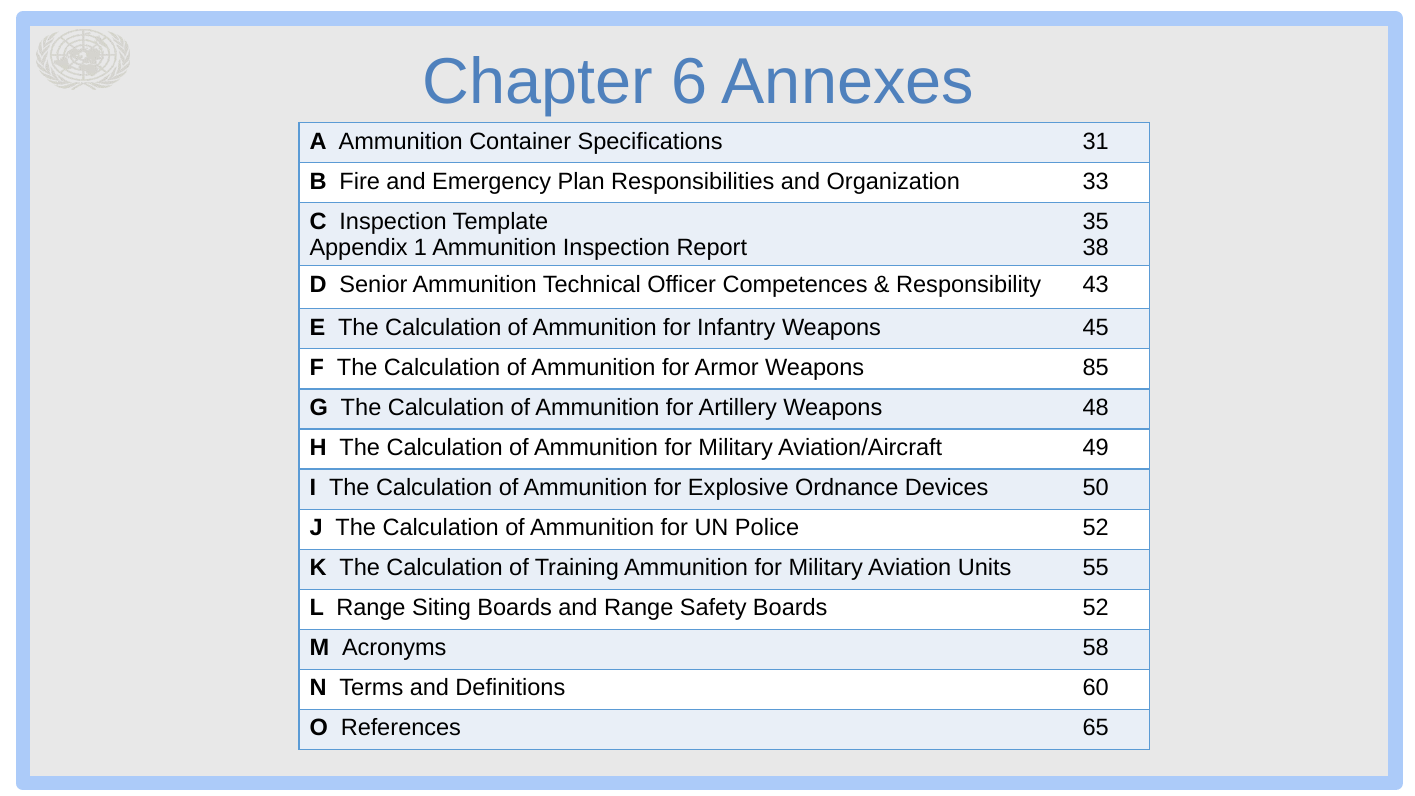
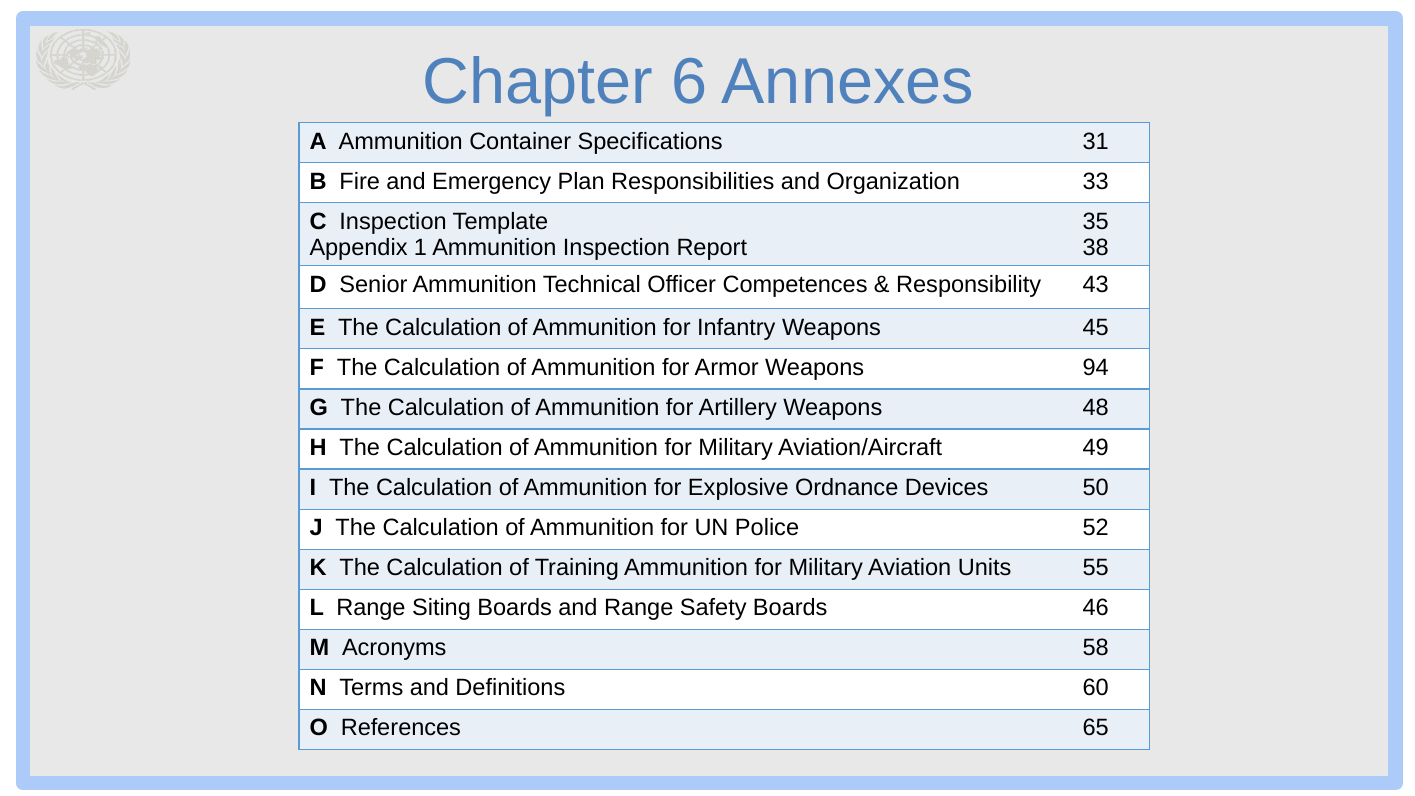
85: 85 -> 94
Boards 52: 52 -> 46
